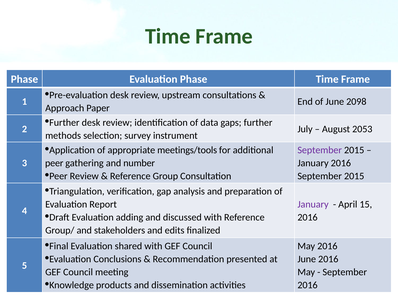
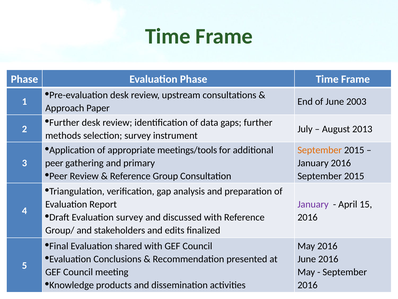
2098: 2098 -> 2003
2053: 2053 -> 2013
September at (320, 150) colour: purple -> orange
number: number -> primary
Evaluation adding: adding -> survey
